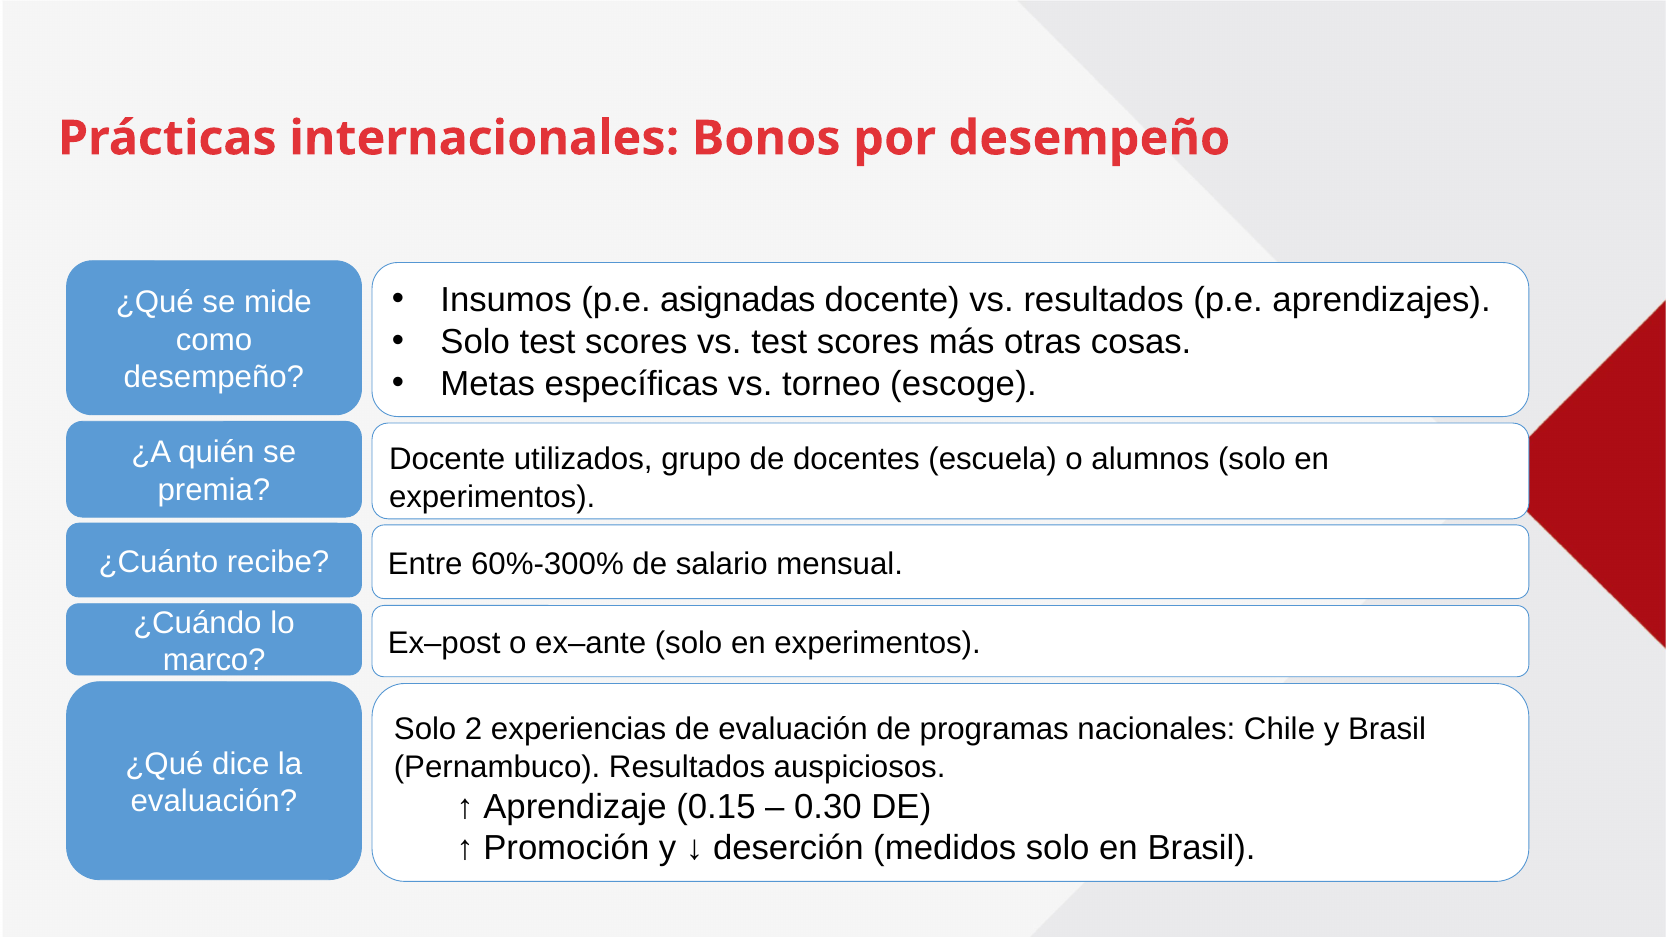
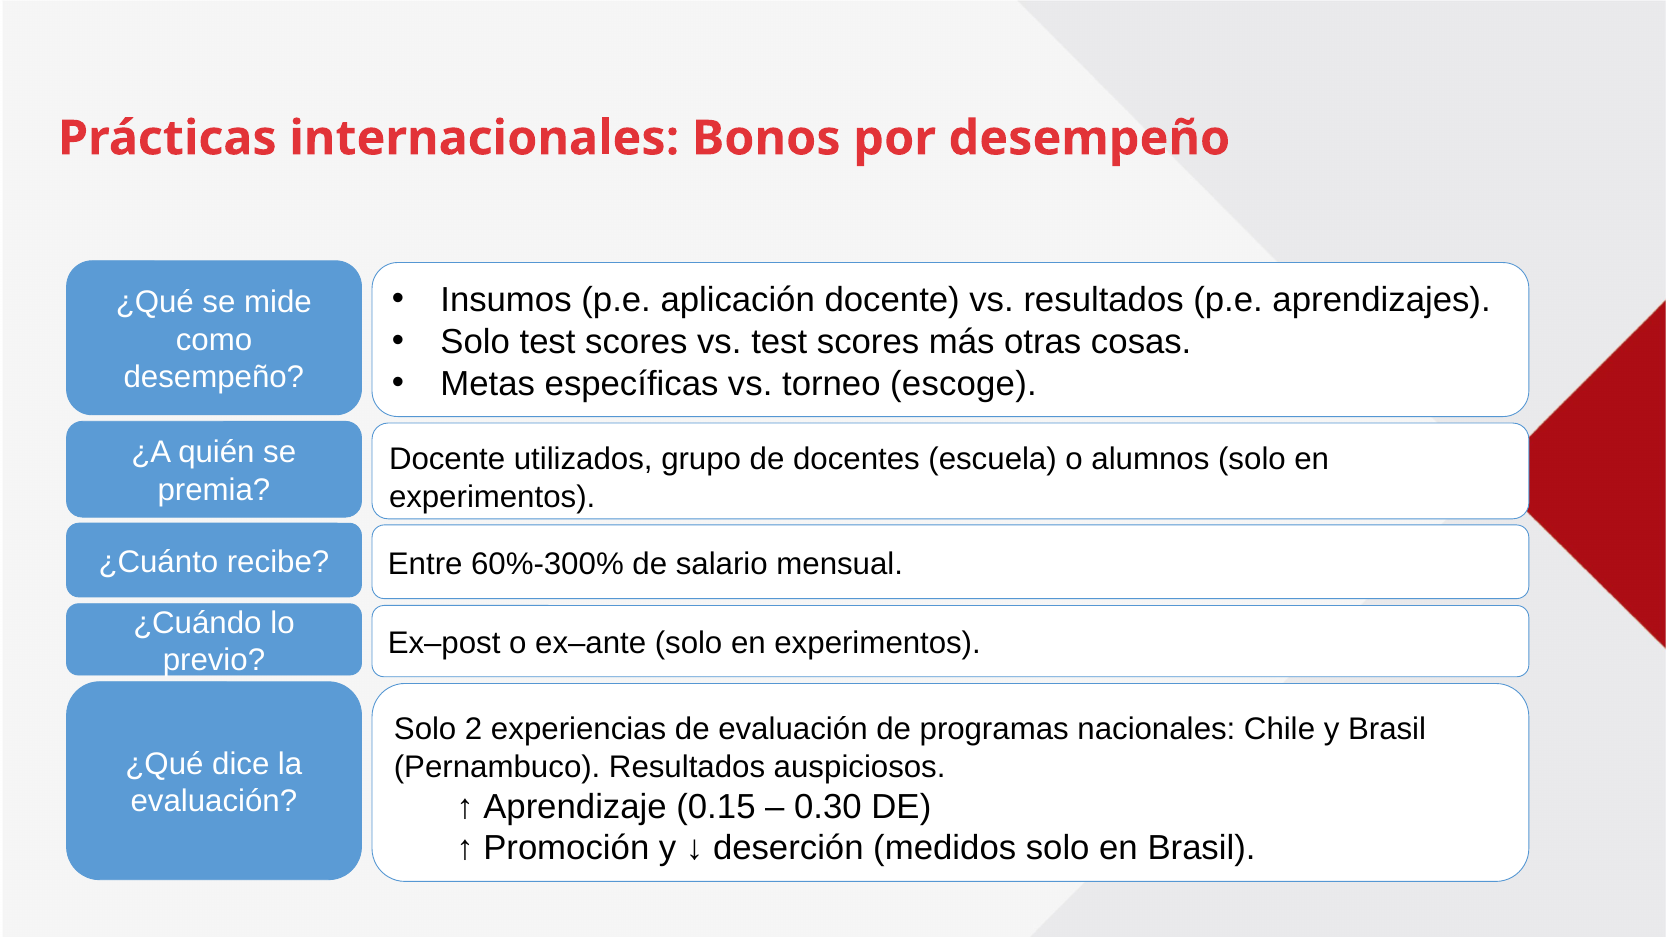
asignadas: asignadas -> aplicación
marco: marco -> previo
